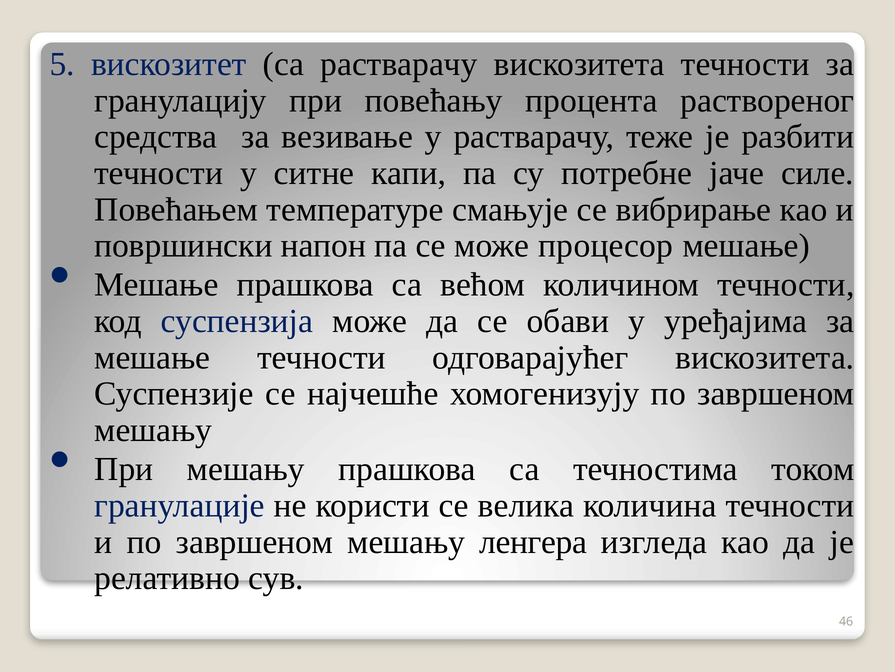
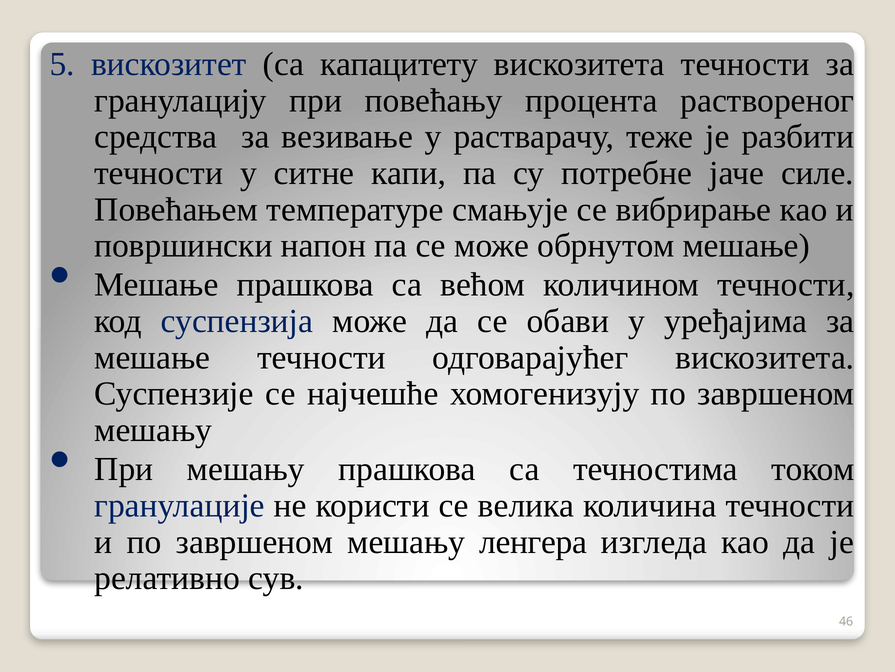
са растварачу: растварачу -> капацитету
процесор: процесор -> обрнутом
